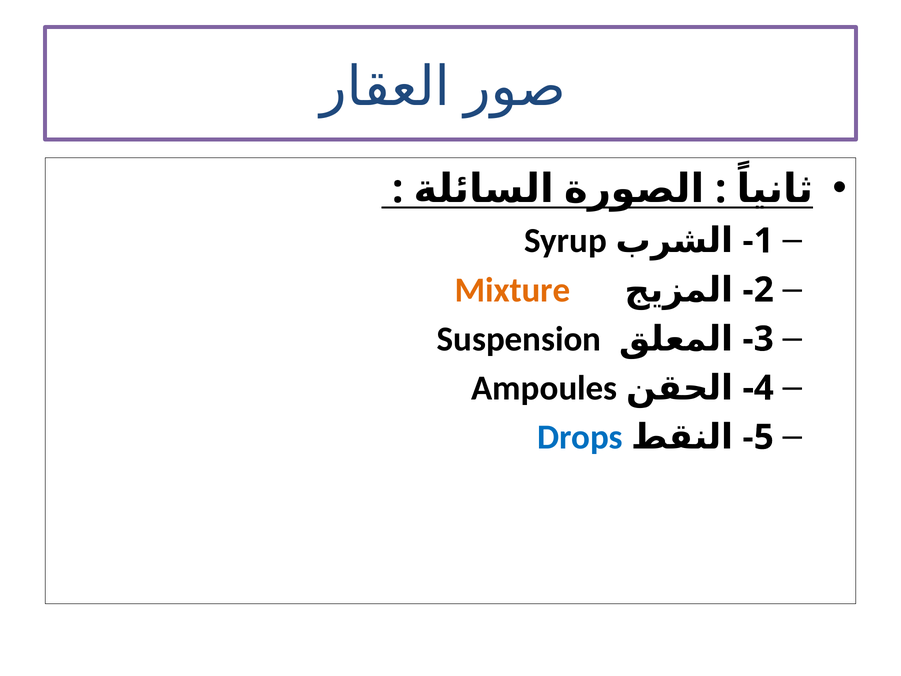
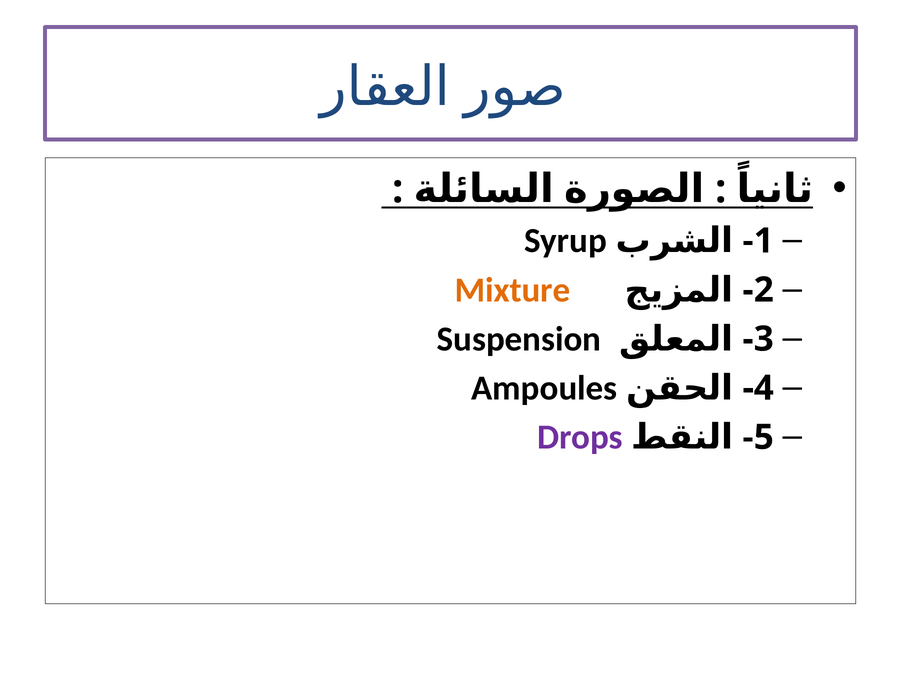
Drops colour: blue -> purple
